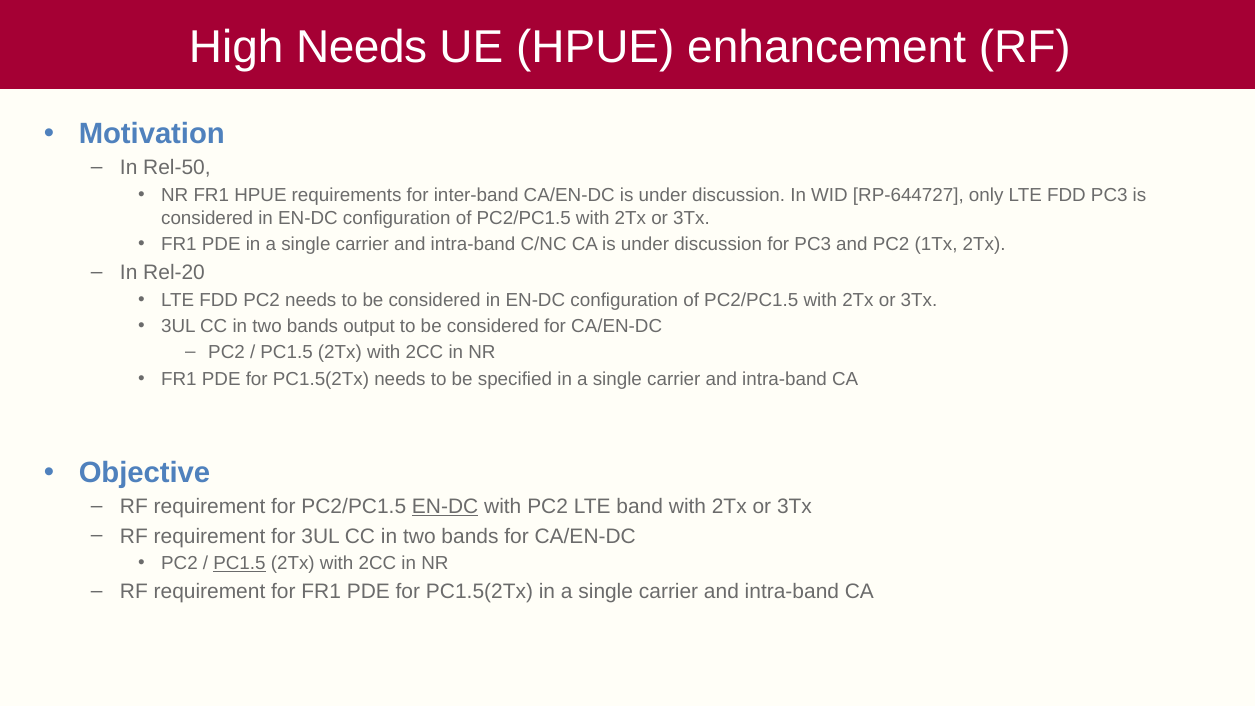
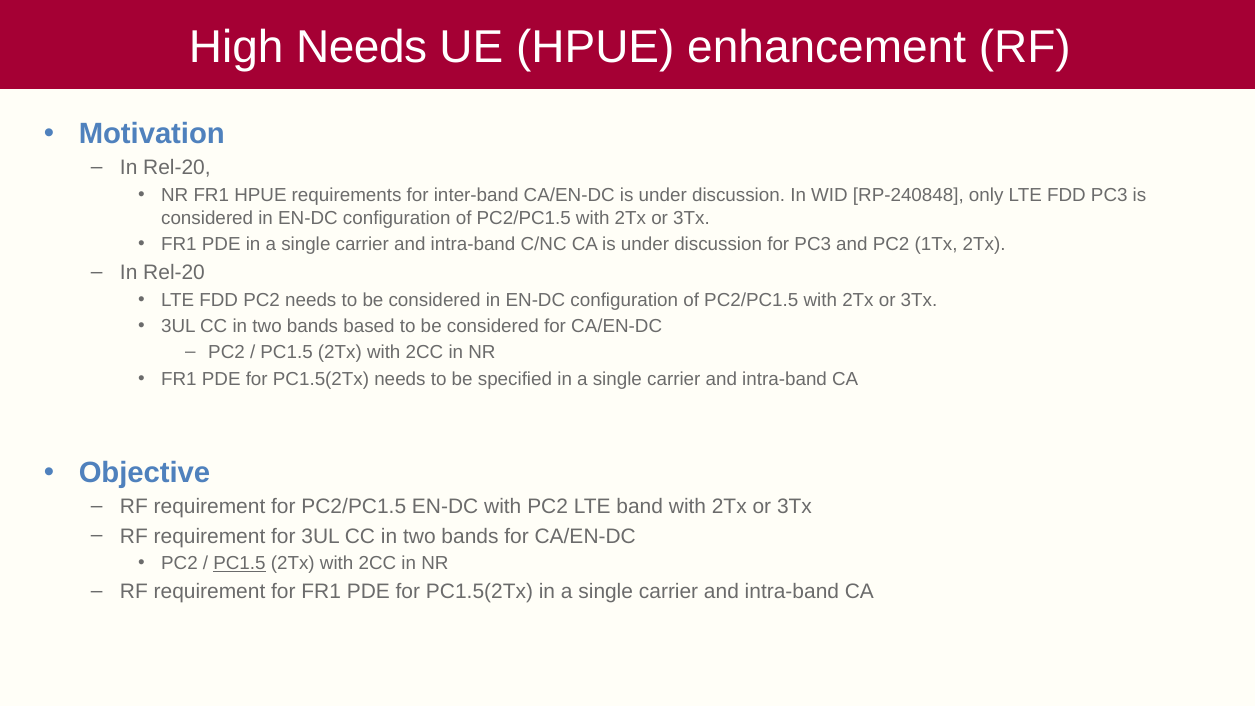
Rel-50 at (177, 168): Rel-50 -> Rel-20
RP-644727: RP-644727 -> RP-240848
output: output -> based
EN-DC at (445, 507) underline: present -> none
